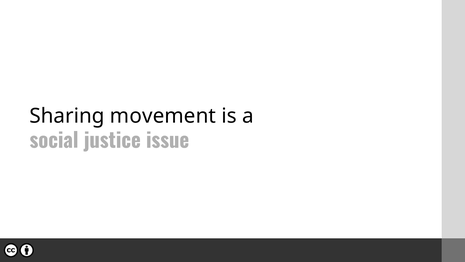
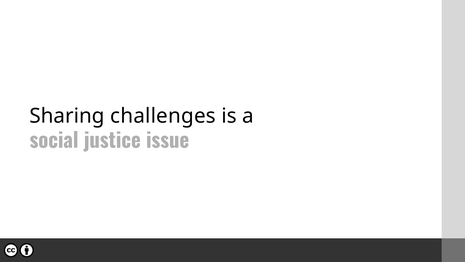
movement: movement -> challenges
